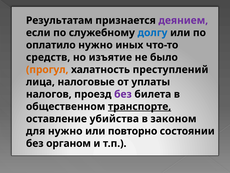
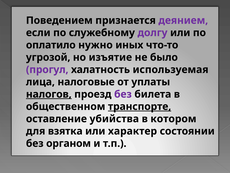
Результатам: Результатам -> Поведением
долгу colour: blue -> purple
средств: средств -> угрозой
прогул colour: orange -> purple
преступлений: преступлений -> используемая
налогов underline: none -> present
законом: законом -> котором
для нужно: нужно -> взятка
повторно: повторно -> характер
